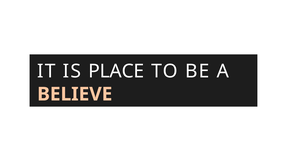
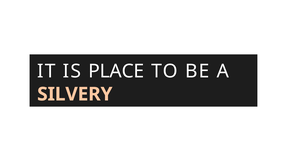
BELIEVE: BELIEVE -> SILVERY
